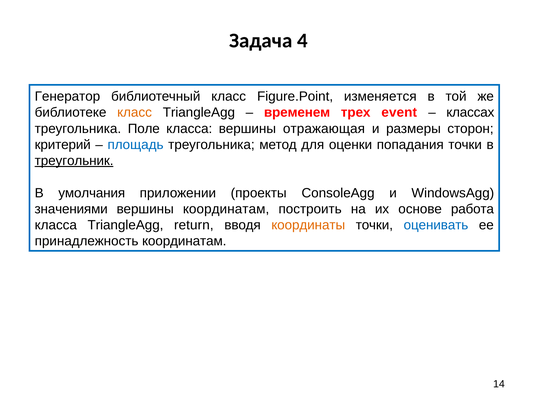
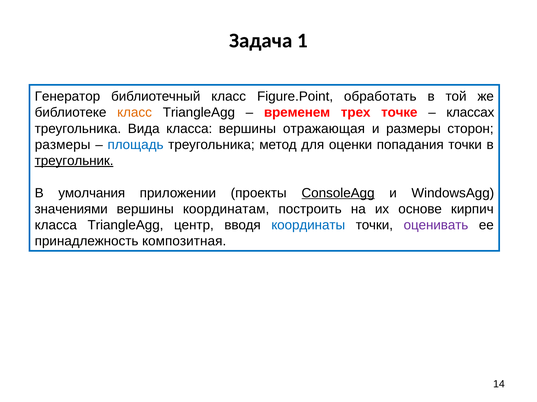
4: 4 -> 1
изменяется: изменяется -> обработать
event: event -> точке
Поле: Поле -> Вида
критерий at (63, 145): критерий -> размеры
ConsoleAgg underline: none -> present
работа: работа -> кирпич
return: return -> центр
координаты colour: orange -> blue
оценивать colour: blue -> purple
принадлежность координатам: координатам -> композитная
